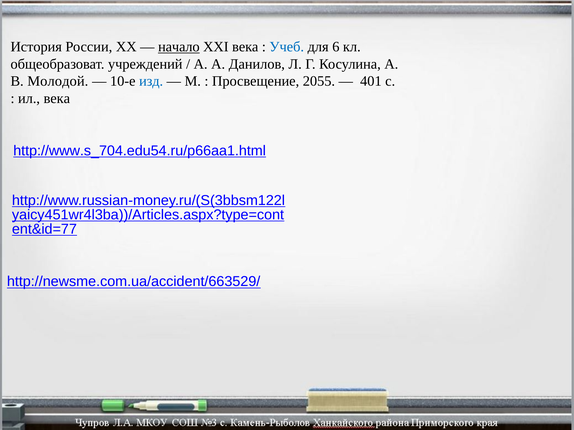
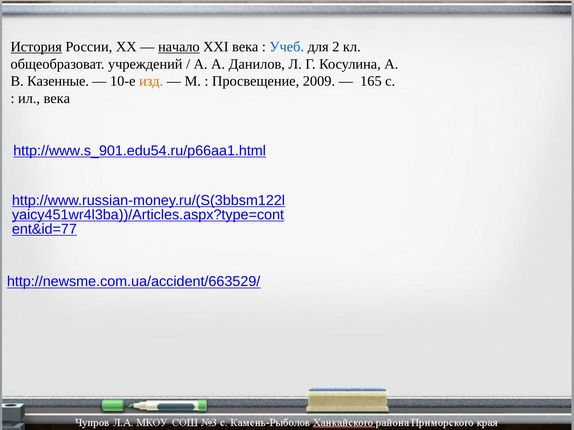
История underline: none -> present
6: 6 -> 2
Молодой: Молодой -> Казенные
изд colour: blue -> orange
2055: 2055 -> 2009
401: 401 -> 165
http://www.s_704.edu54.ru/p66aa1.html: http://www.s_704.edu54.ru/p66aa1.html -> http://www.s_901.edu54.ru/p66aa1.html
